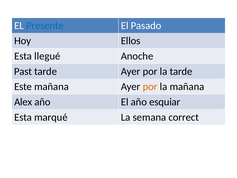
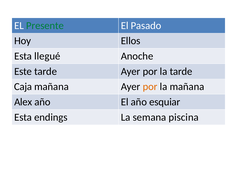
Presente colour: blue -> green
Past: Past -> Este
Este: Este -> Caja
marqué: marqué -> endings
correct: correct -> piscina
